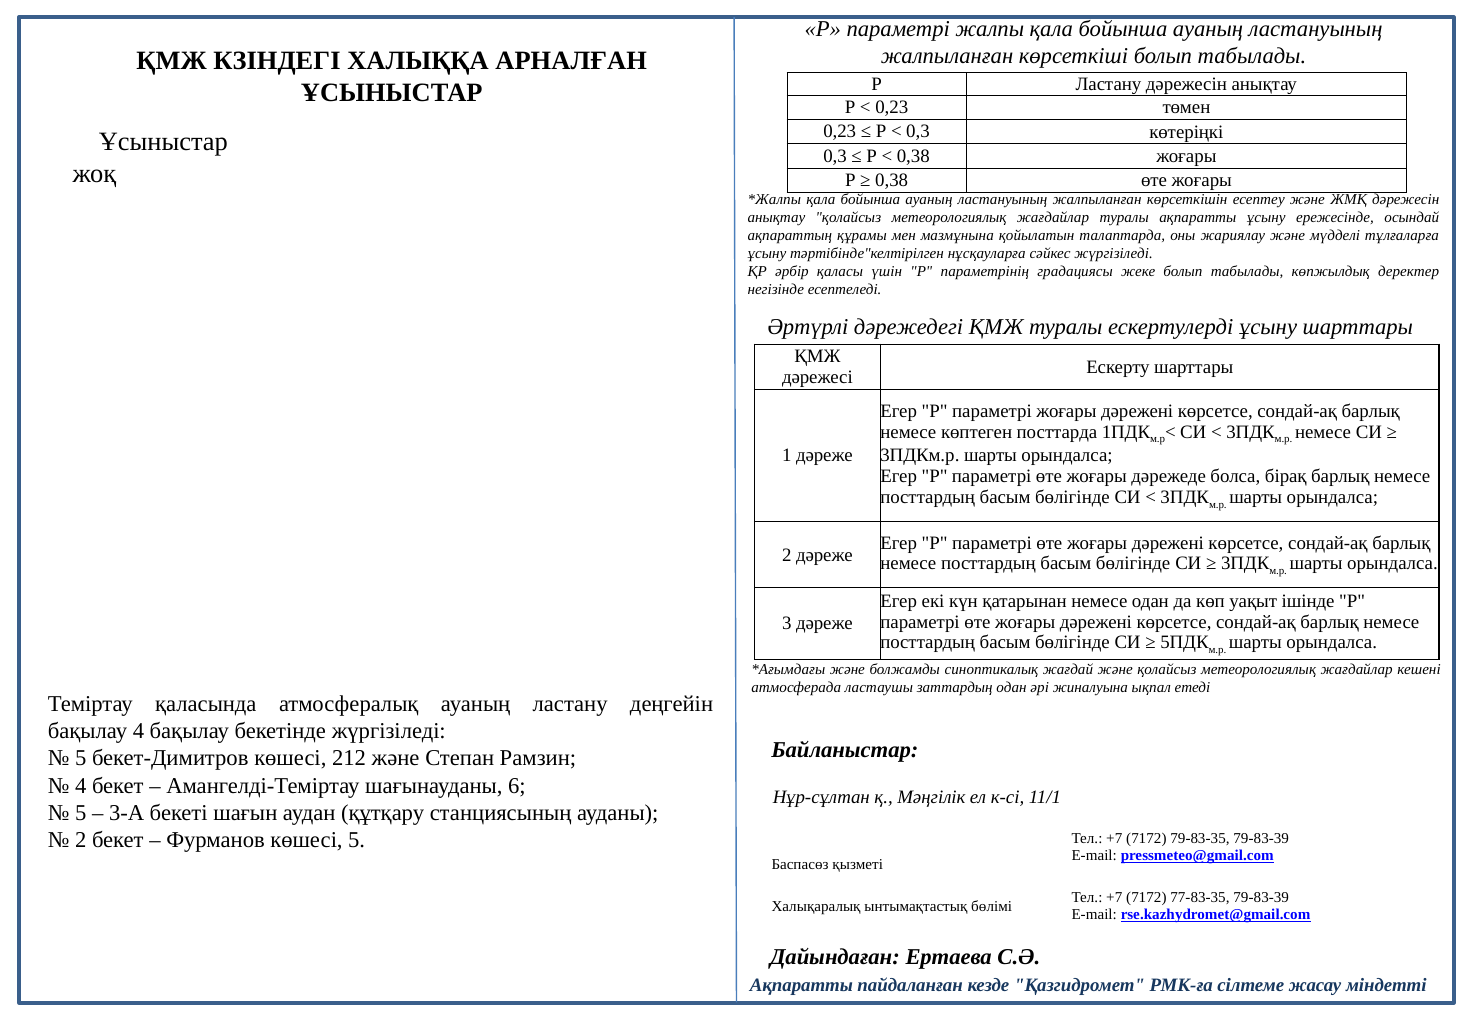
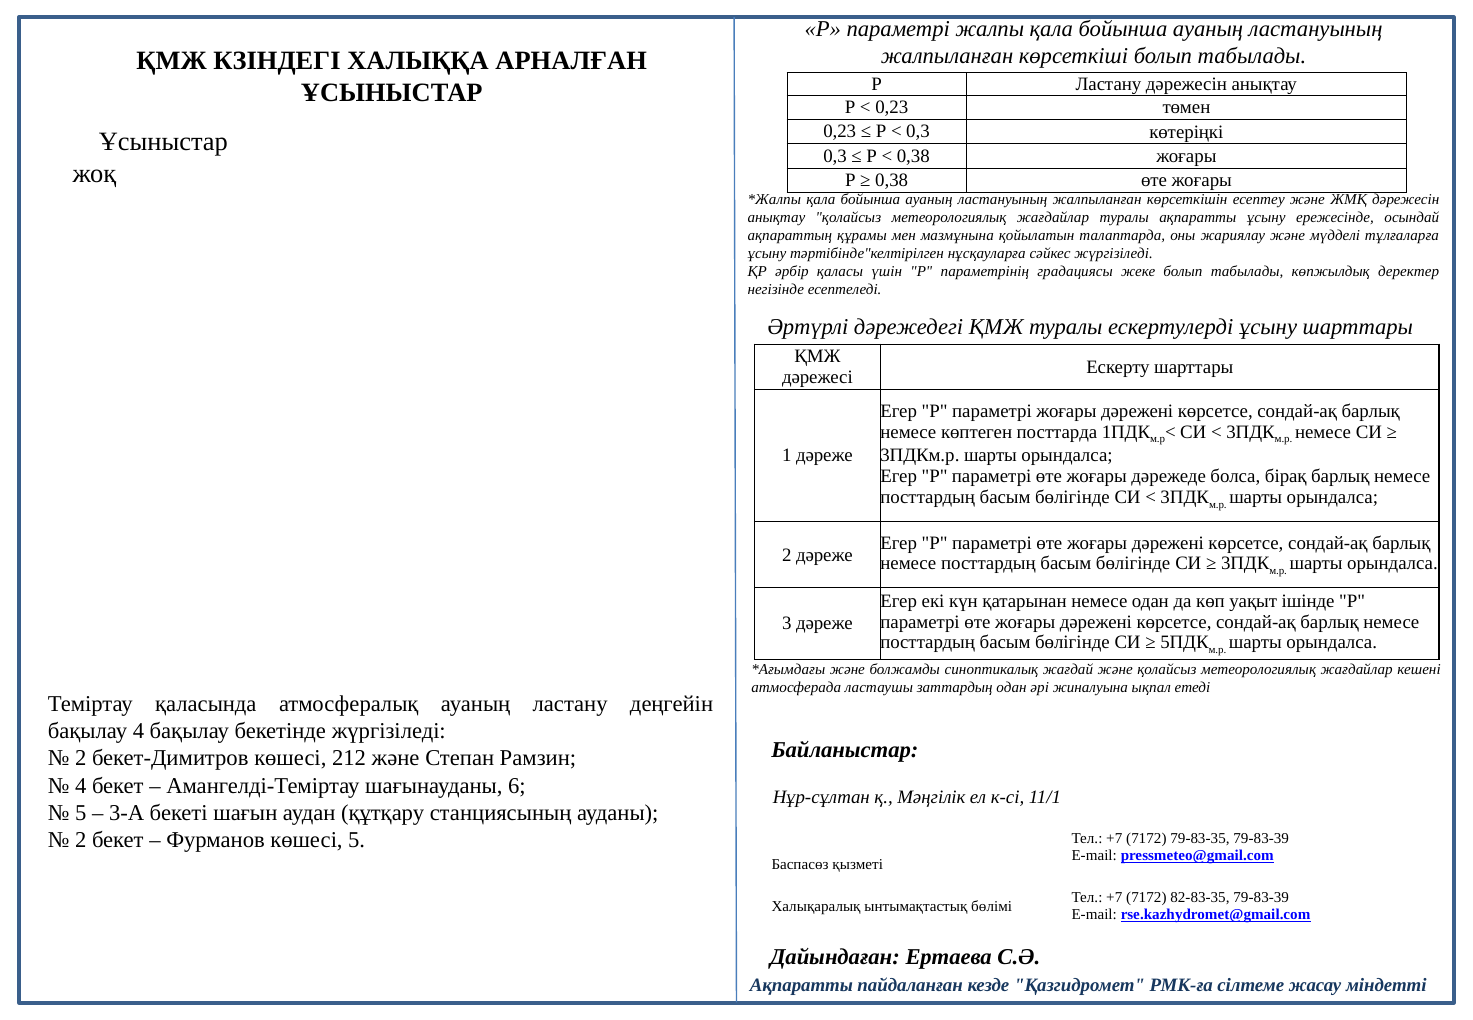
5 at (81, 758): 5 -> 2
77-83-35: 77-83-35 -> 82-83-35
